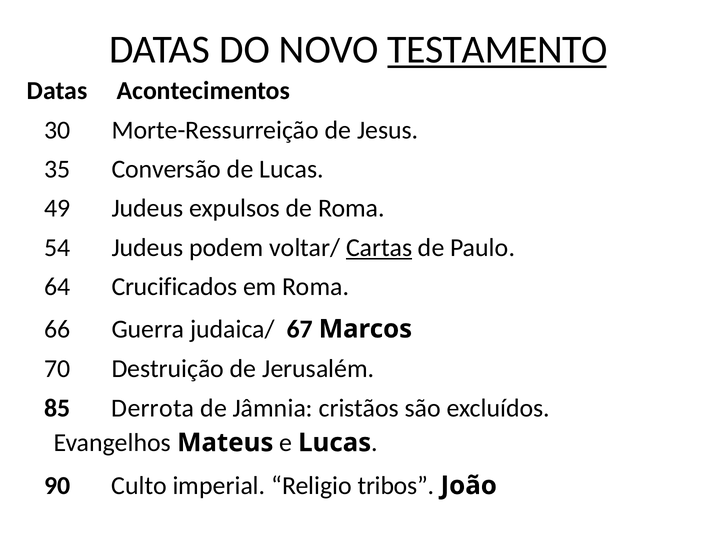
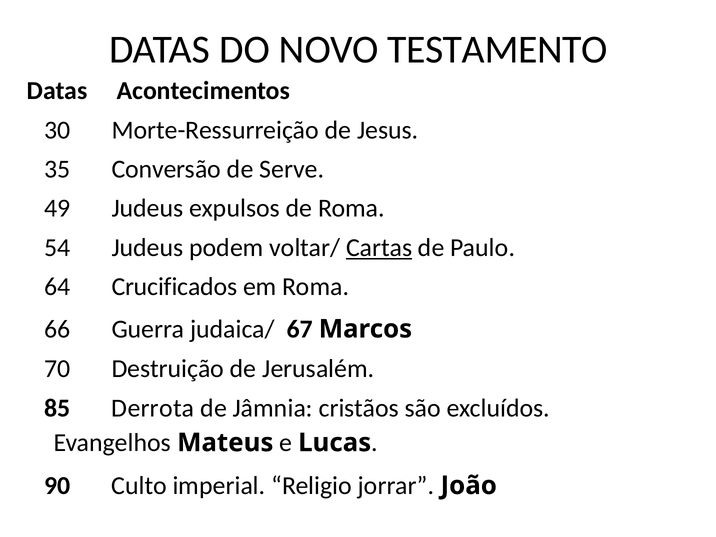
TESTAMENTO underline: present -> none
de Lucas: Lucas -> Serve
tribos: tribos -> jorrar
